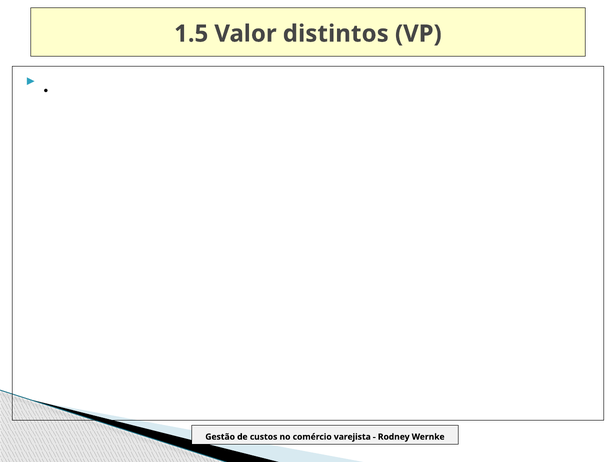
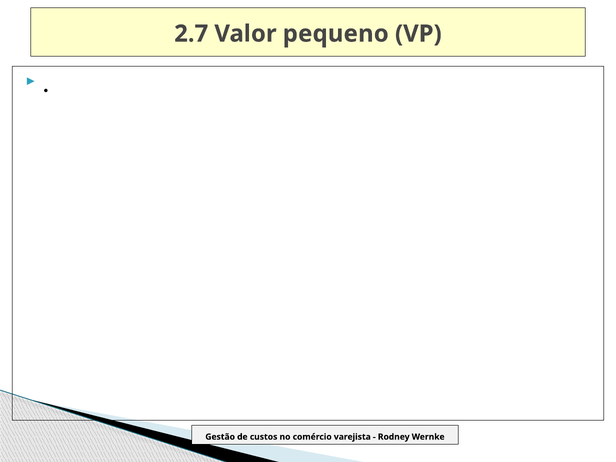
1.5: 1.5 -> 2.7
distintos: distintos -> pequeno
